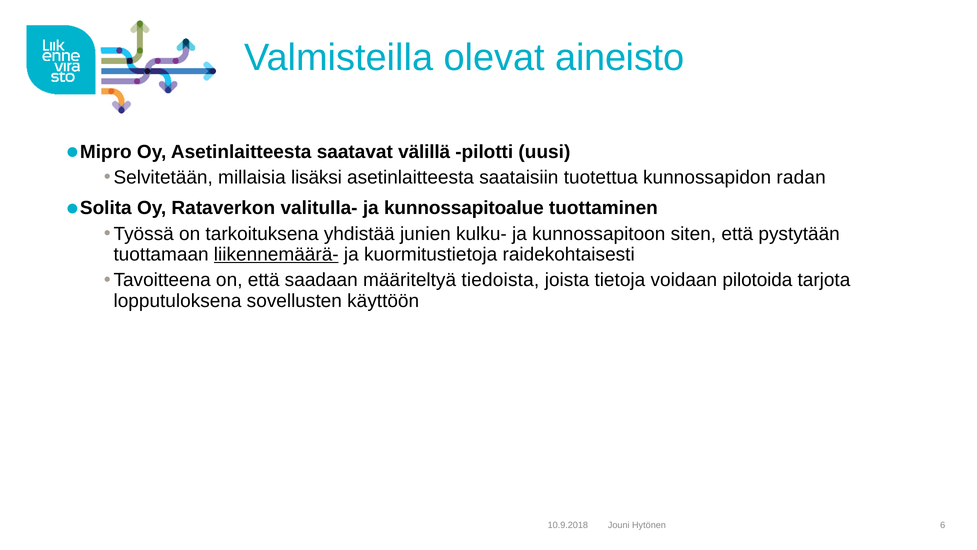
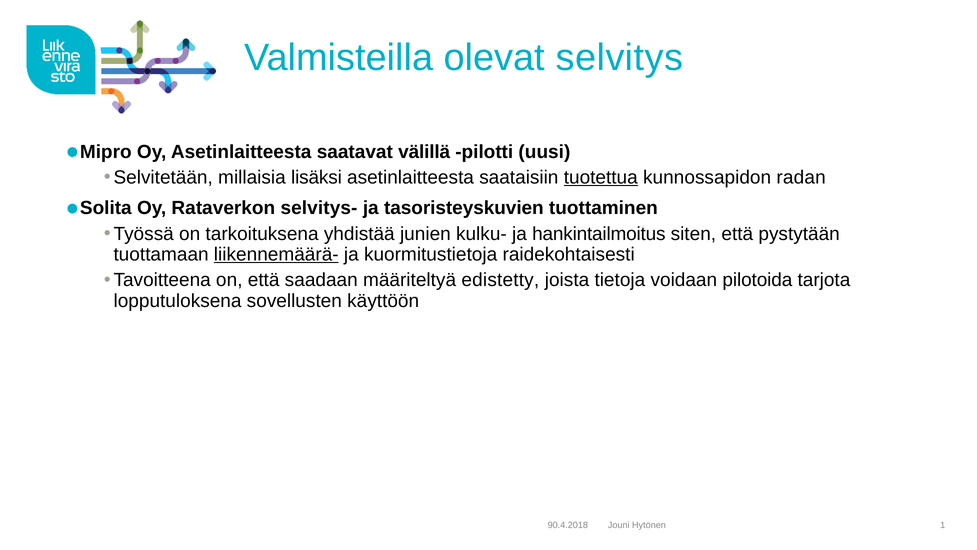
aineisto: aineisto -> selvitys
tuotettua underline: none -> present
valitulla-: valitulla- -> selvitys-
kunnossapitoalue: kunnossapitoalue -> tasoristeyskuvien
kunnossapitoon: kunnossapitoon -> hankintailmoitus
tiedoista: tiedoista -> edistetty
10.9.2018: 10.9.2018 -> 90.4.2018
6: 6 -> 1
